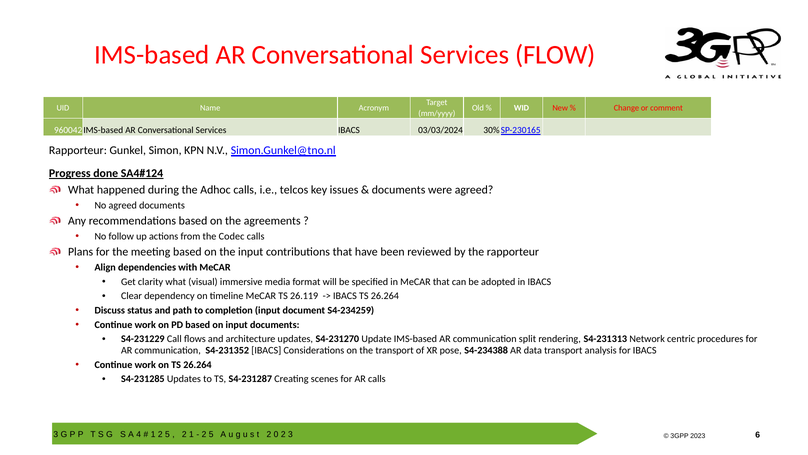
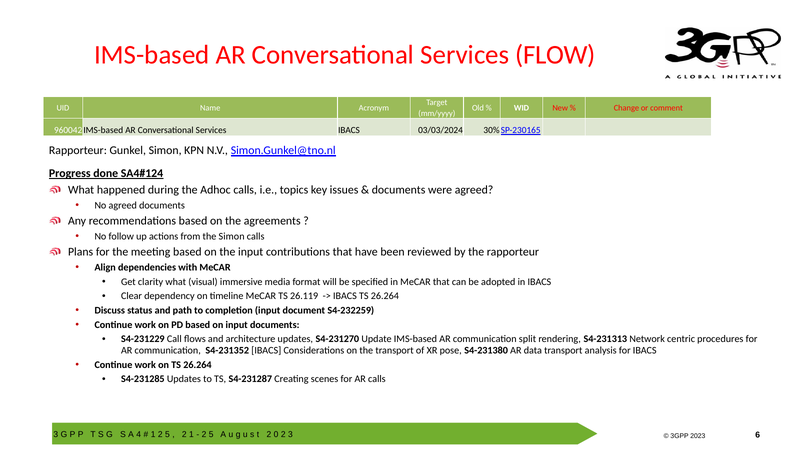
telcos: telcos -> topics
the Codec: Codec -> Simon
S4-234259: S4-234259 -> S4-232259
S4-234388: S4-234388 -> S4-231380
